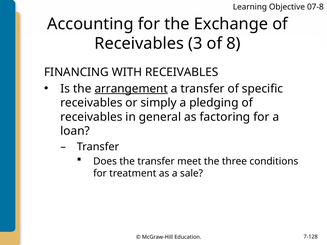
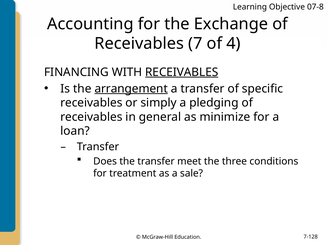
3: 3 -> 7
8: 8 -> 4
RECEIVABLES at (182, 72) underline: none -> present
factoring: factoring -> minimize
